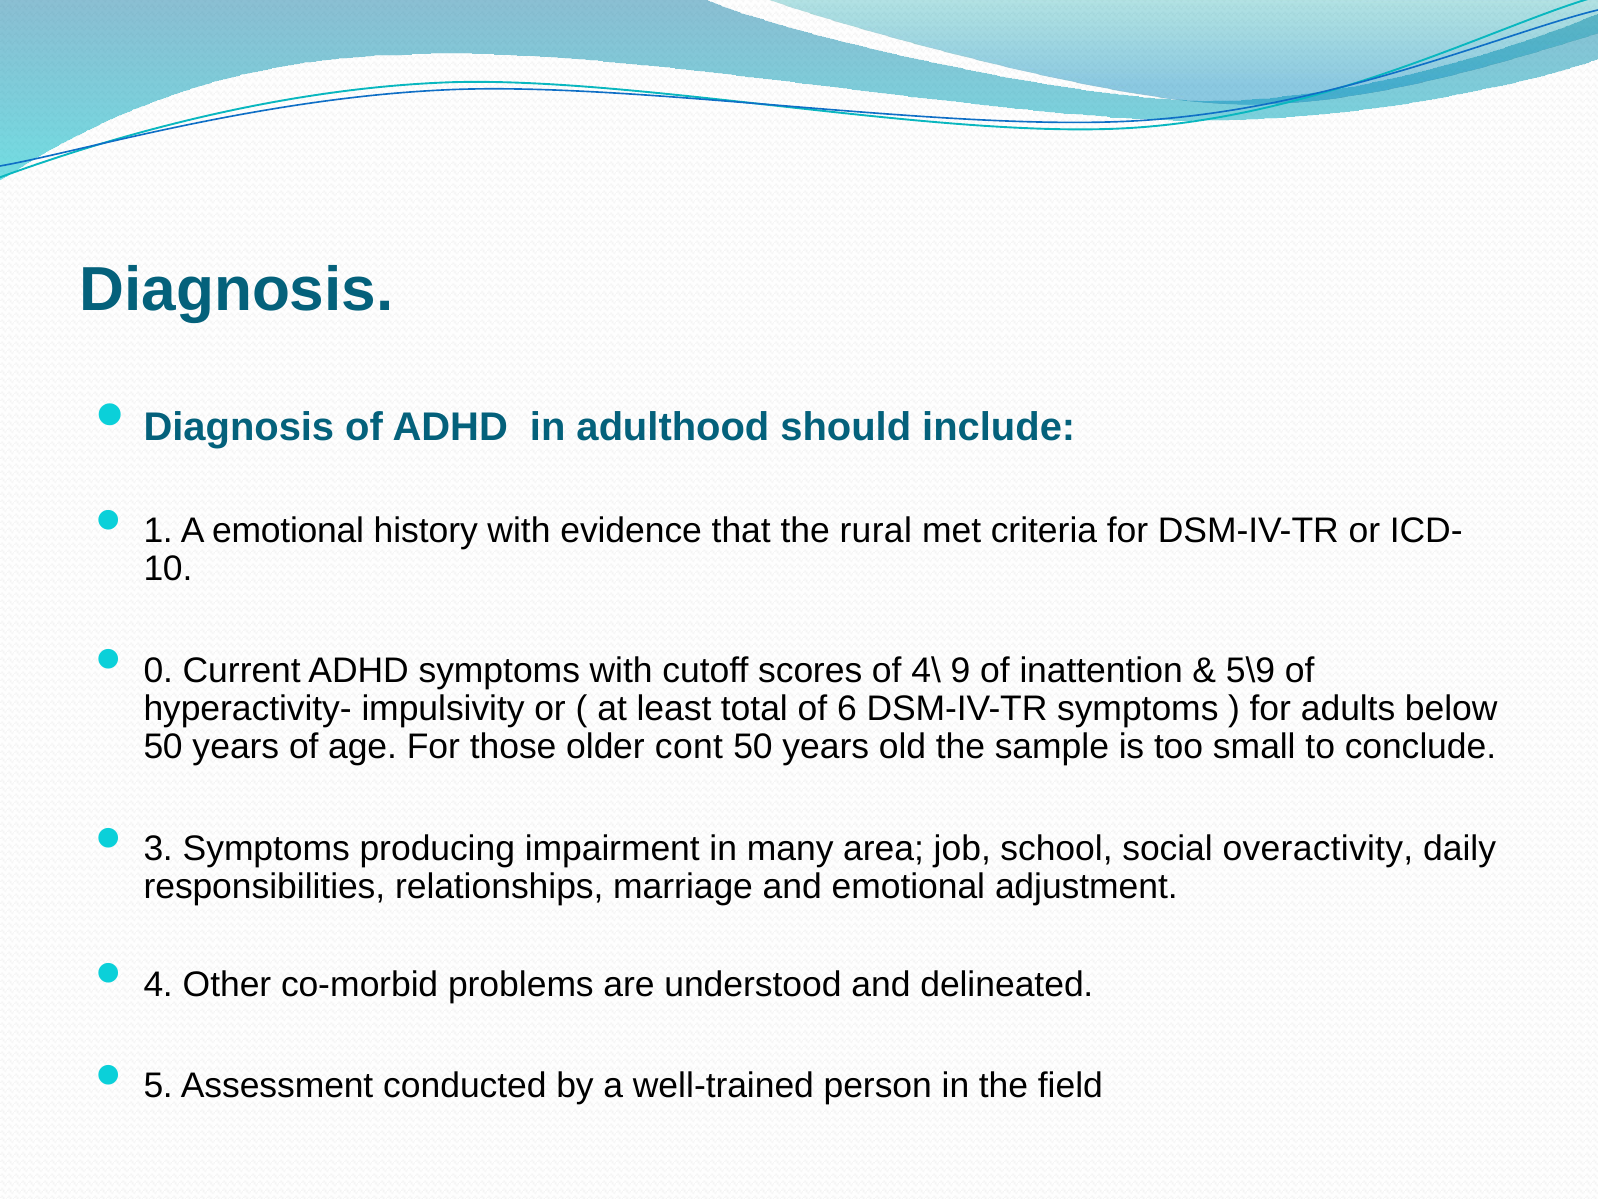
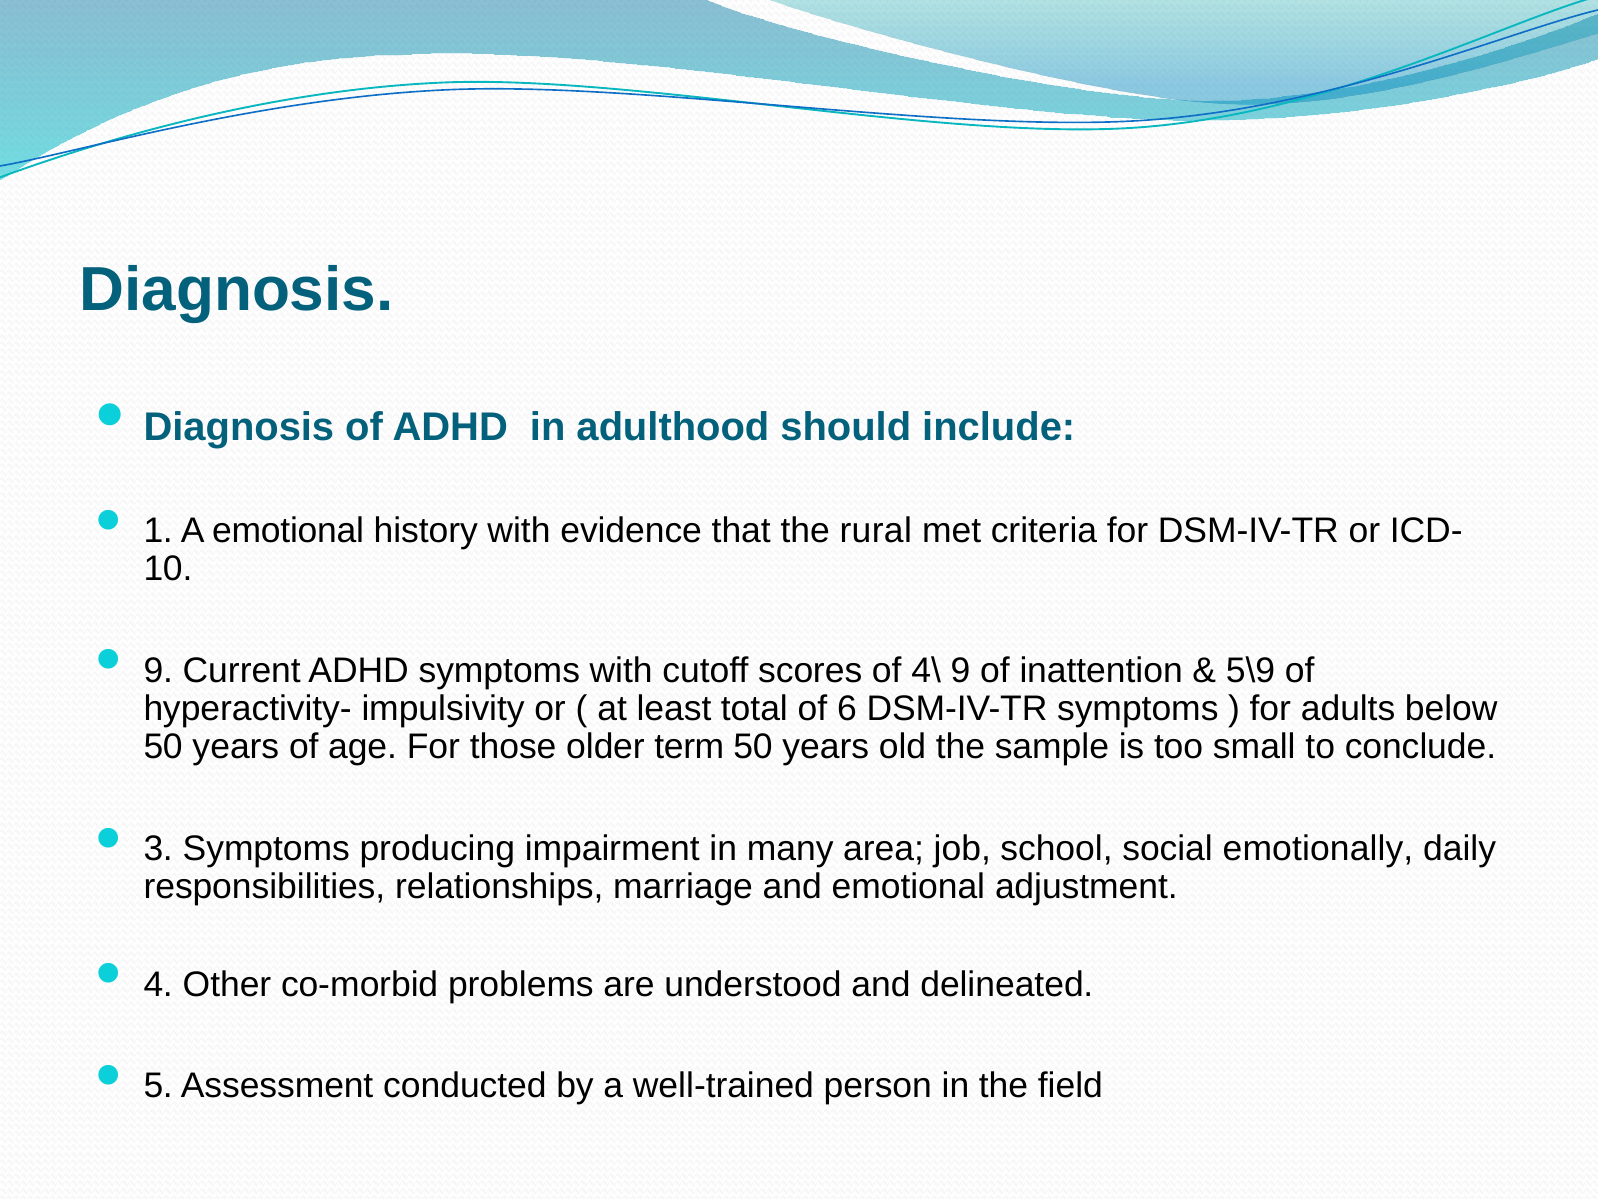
0 at (158, 670): 0 -> 9
cont: cont -> term
overactivity: overactivity -> emotionally
